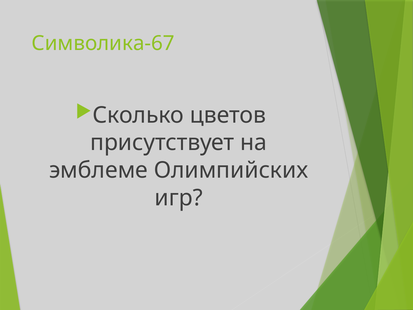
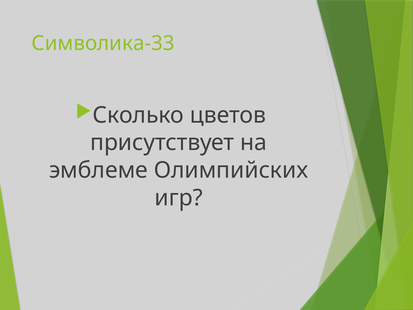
Символика-67: Символика-67 -> Символика-33
